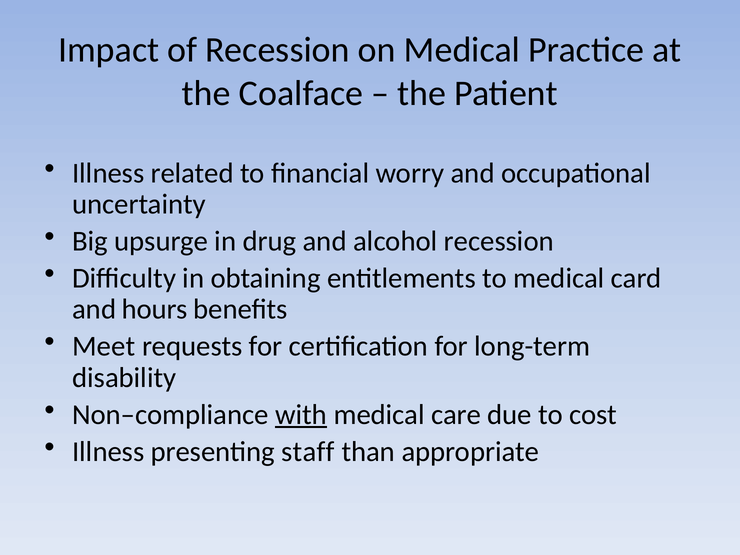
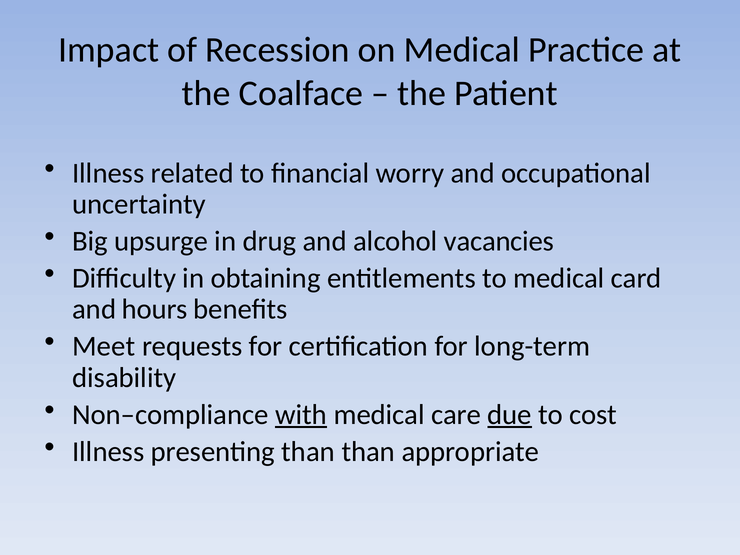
alcohol recession: recession -> vacancies
due underline: none -> present
presenting staff: staff -> than
